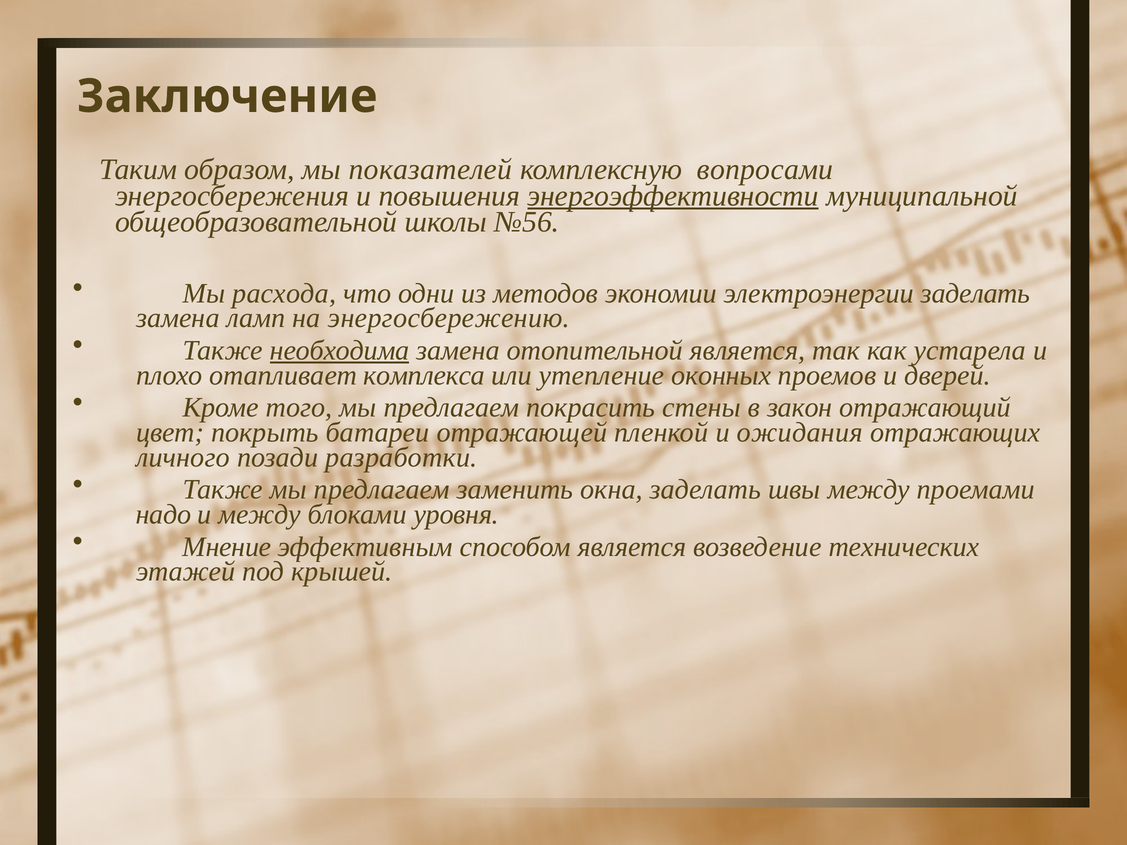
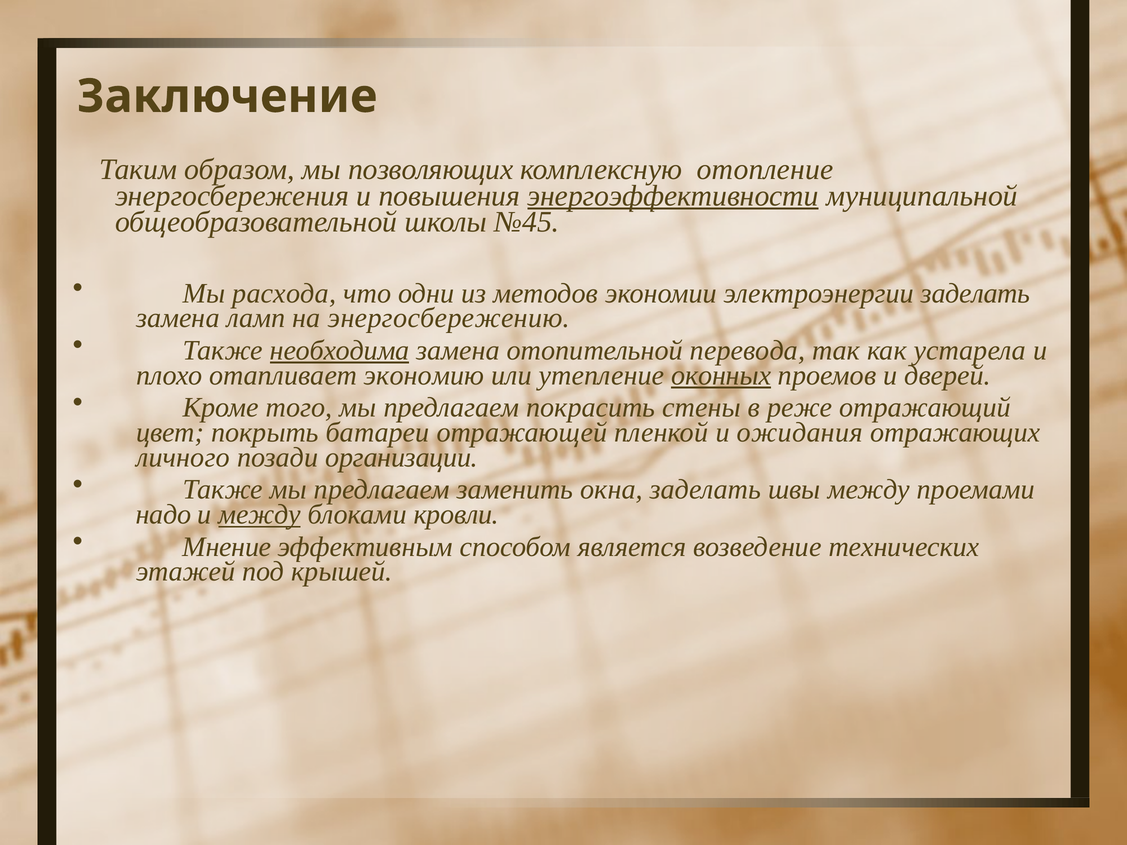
показателей: показателей -> позволяющих
вопросами: вопросами -> отопление
№56: №56 -> №45
отопительной является: является -> перевода
комплекса: комплекса -> экономию
оконных underline: none -> present
закон: закон -> реже
разработки: разработки -> организации
между at (260, 515) underline: none -> present
уровня: уровня -> кровли
